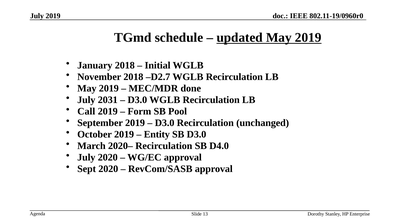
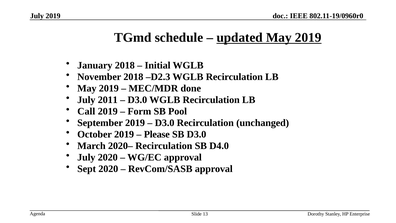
D2.7: D2.7 -> D2.3
2031: 2031 -> 2011
Entity: Entity -> Please
